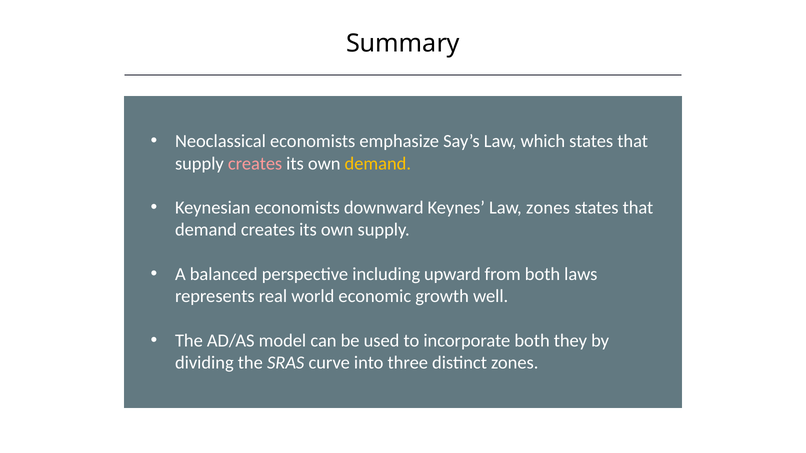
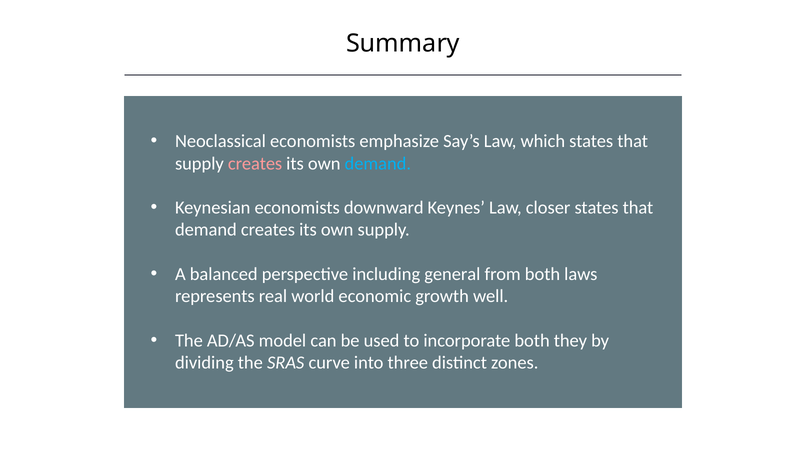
demand at (378, 164) colour: yellow -> light blue
Law zones: zones -> closer
upward: upward -> general
